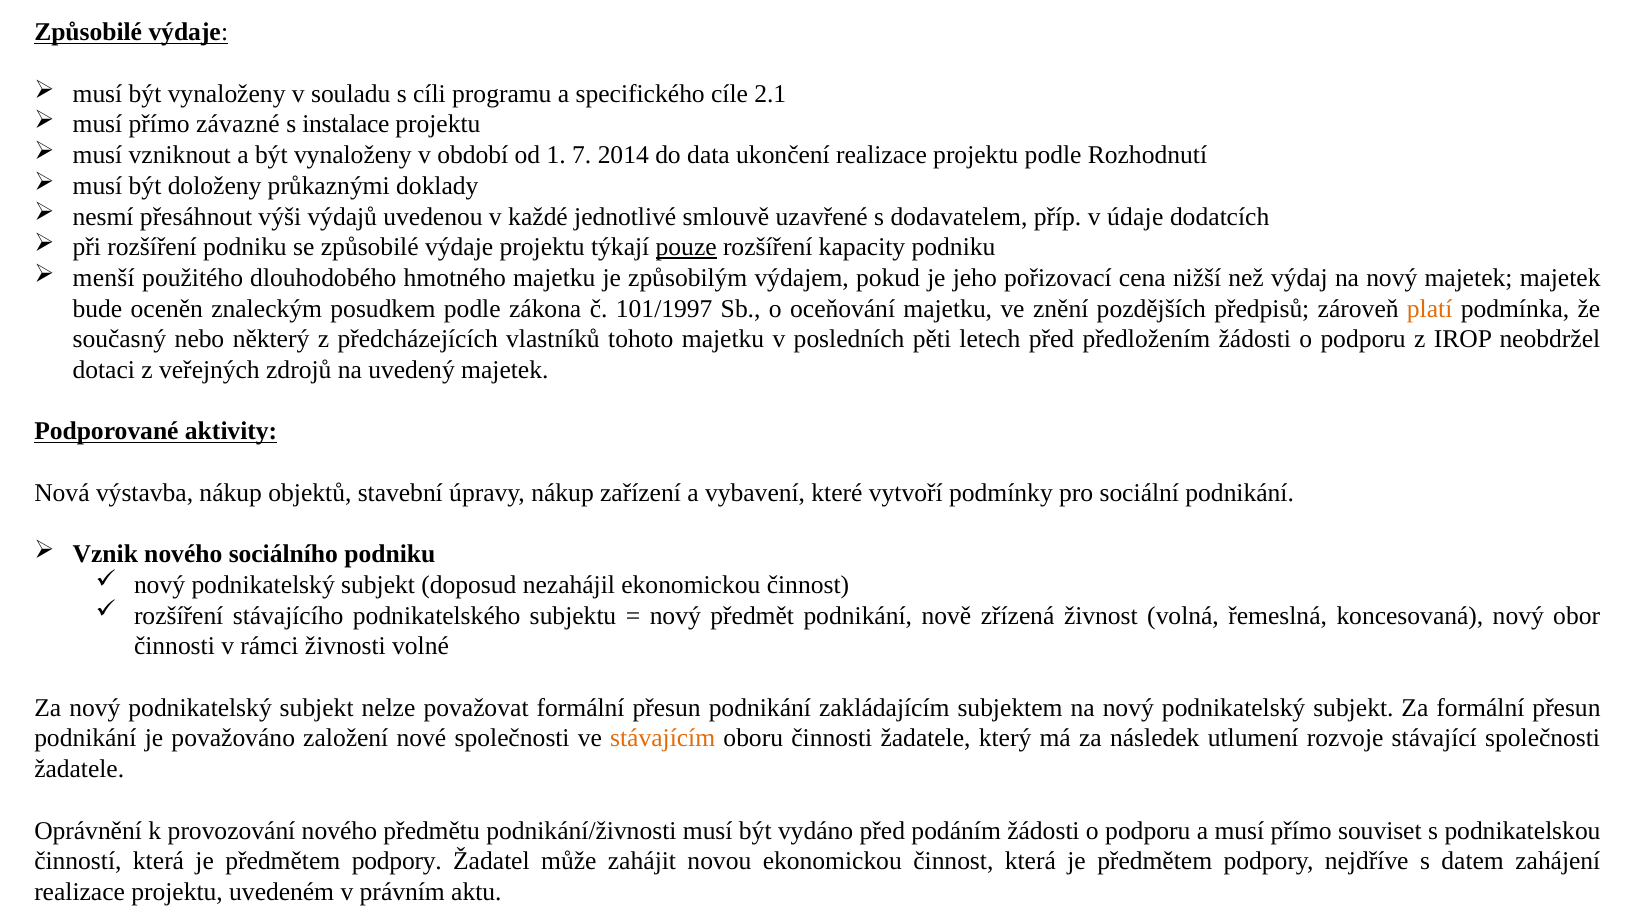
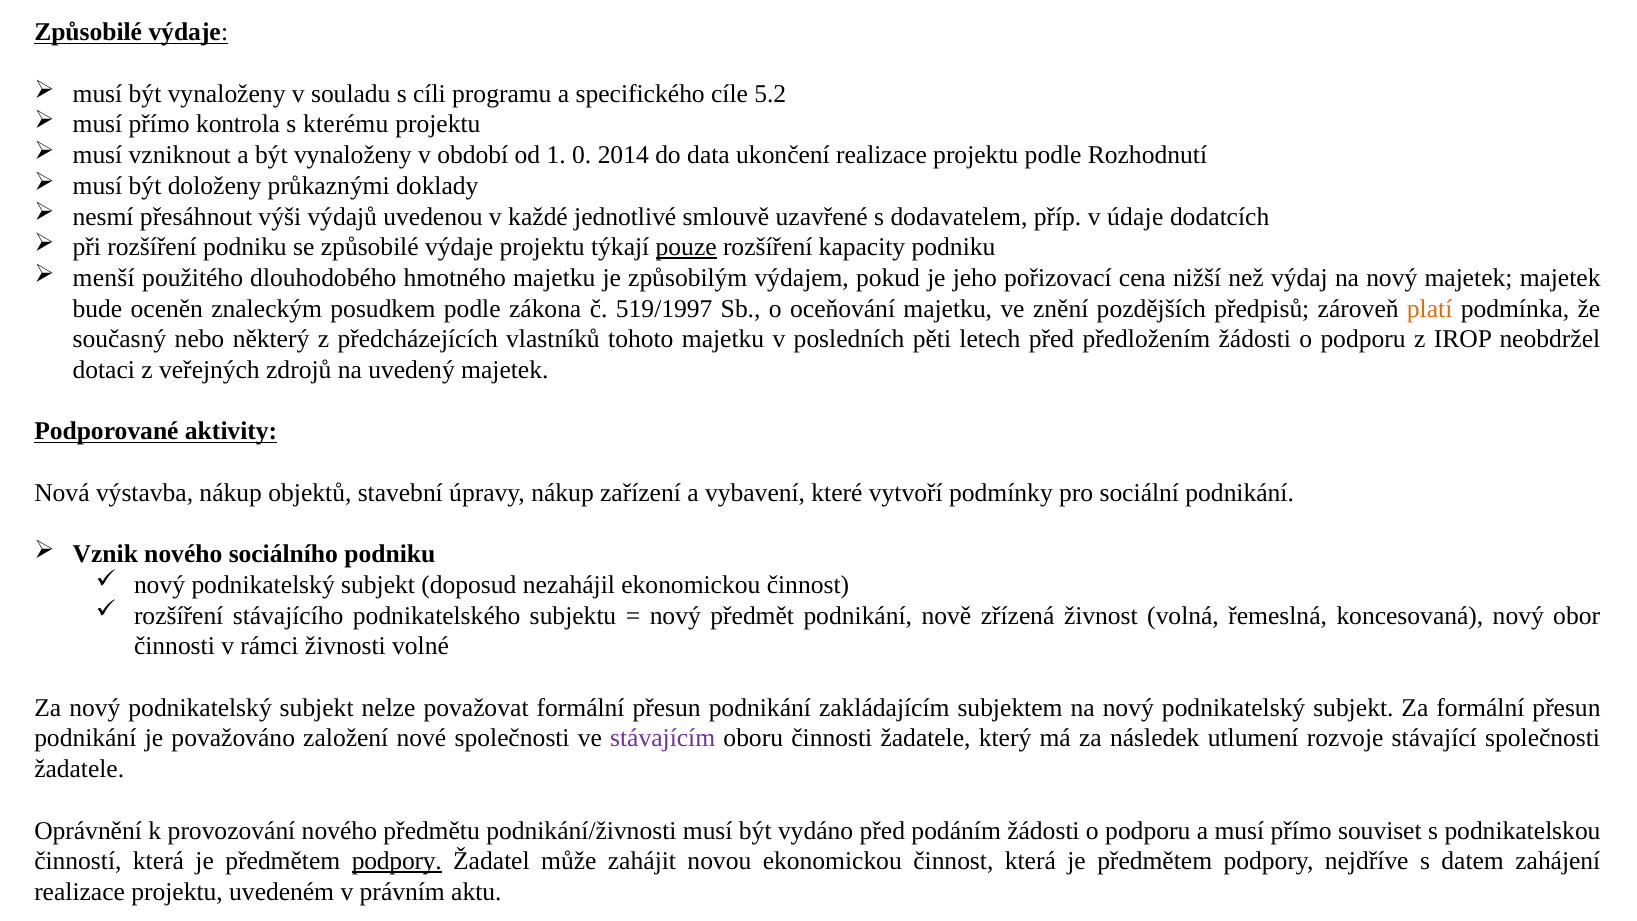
2.1: 2.1 -> 5.2
závazné: závazné -> kontrola
instalace: instalace -> kterému
7: 7 -> 0
101/1997: 101/1997 -> 519/1997
stávajícím colour: orange -> purple
podpory at (397, 861) underline: none -> present
